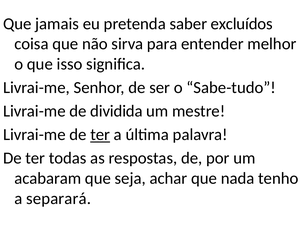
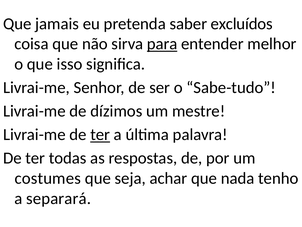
para underline: none -> present
dividida: dividida -> dízimos
acabaram: acabaram -> costumes
